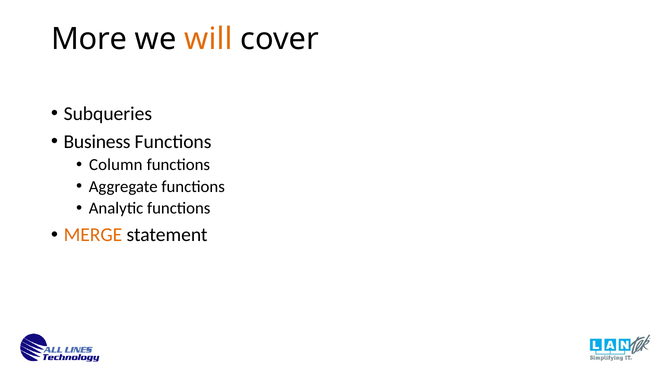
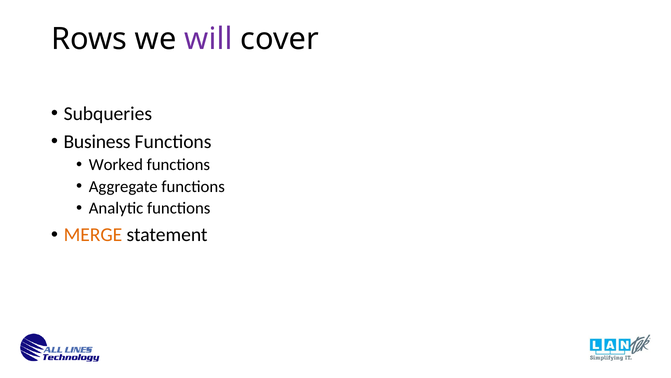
More: More -> Rows
will colour: orange -> purple
Column: Column -> Worked
